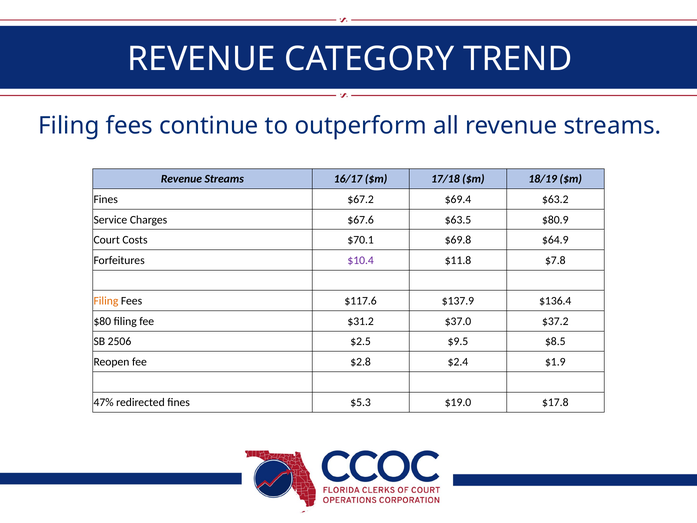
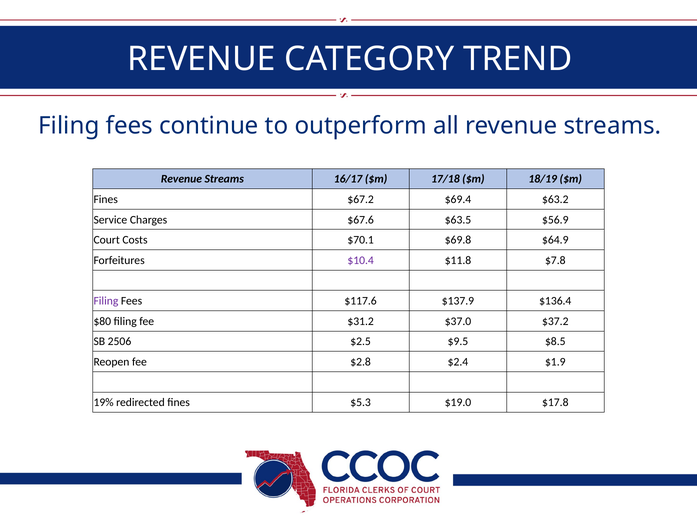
$80.9: $80.9 -> $56.9
Filing at (106, 301) colour: orange -> purple
47%: 47% -> 19%
